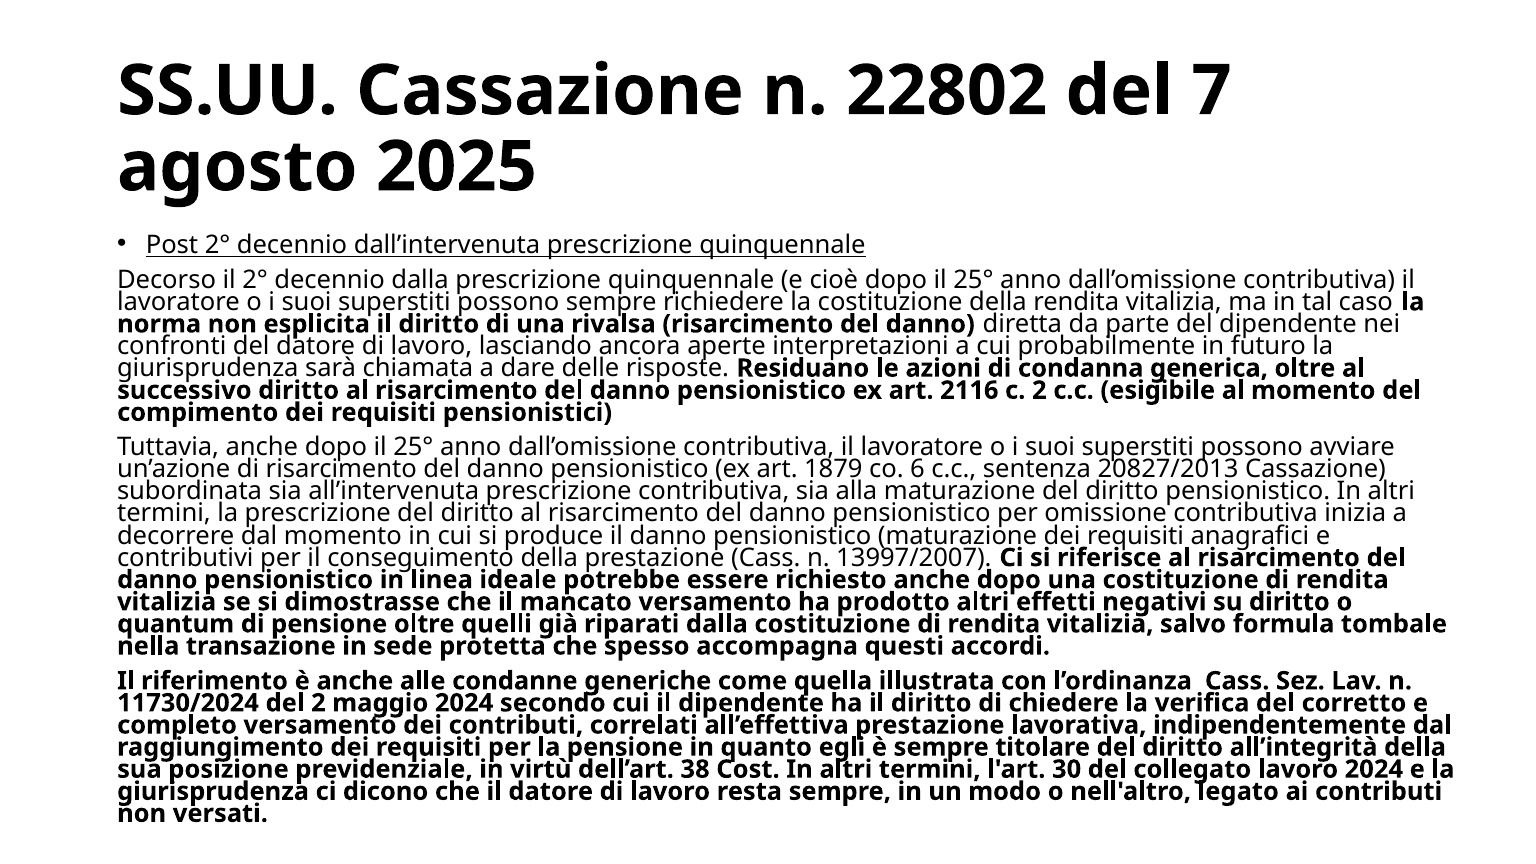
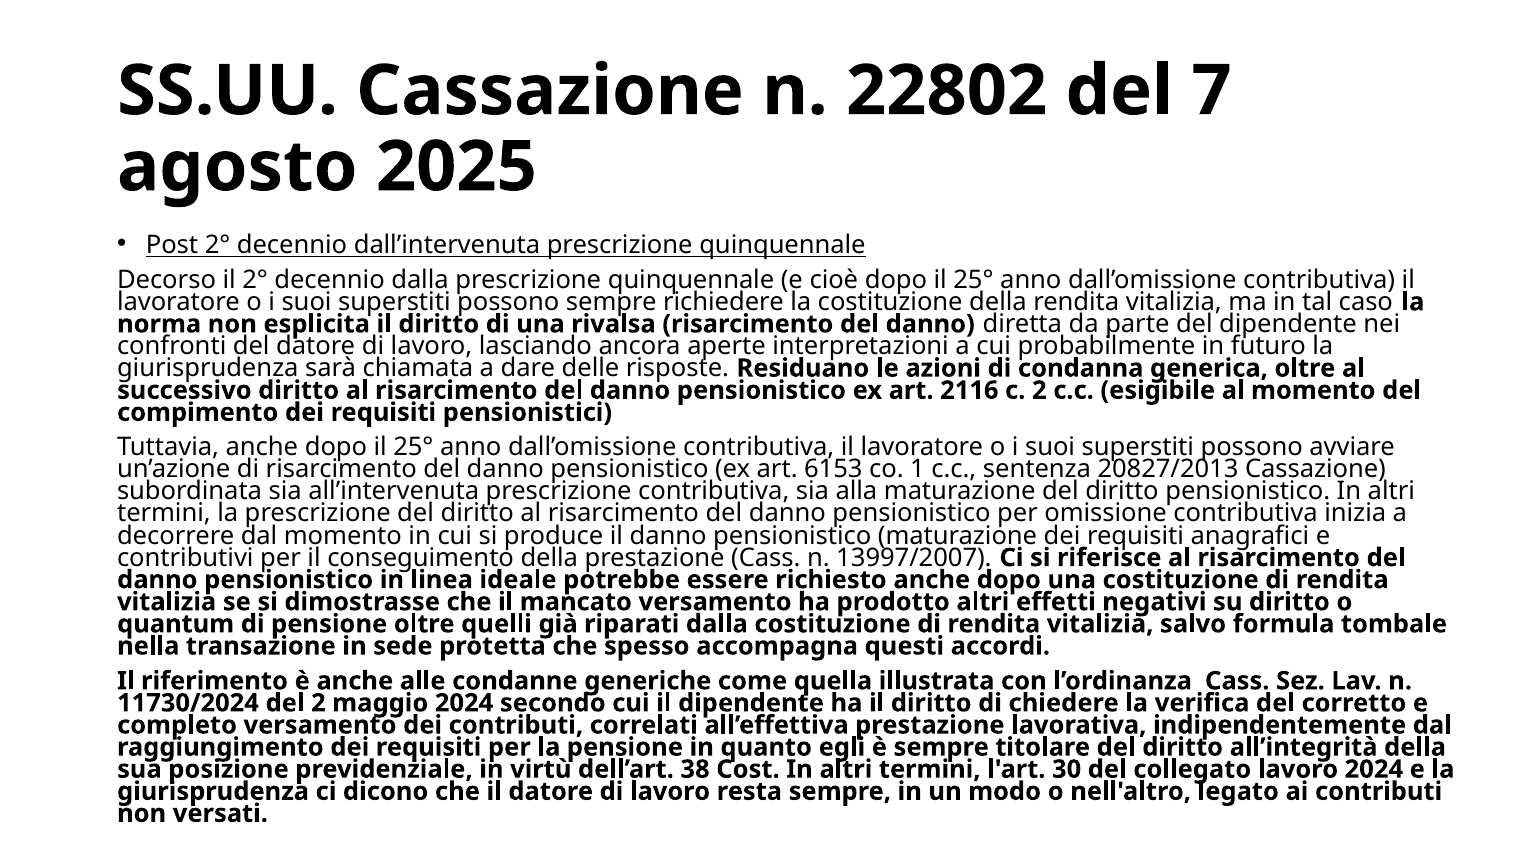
1879: 1879 -> 6153
6: 6 -> 1
